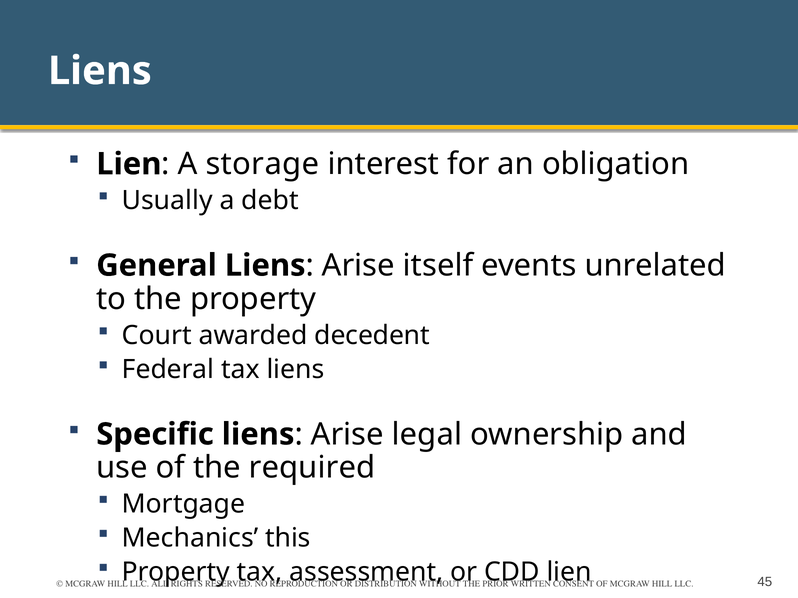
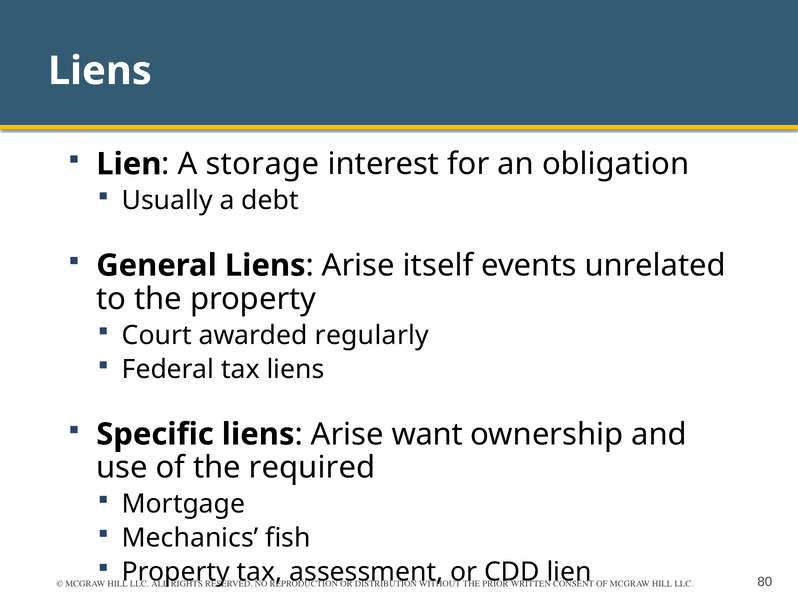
decedent: decedent -> regularly
legal: legal -> want
this: this -> fish
45: 45 -> 80
